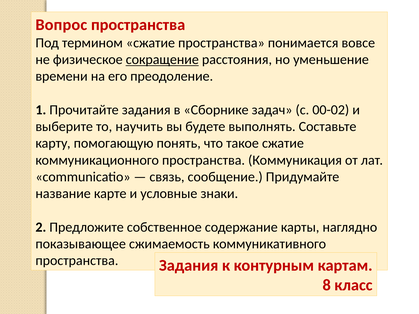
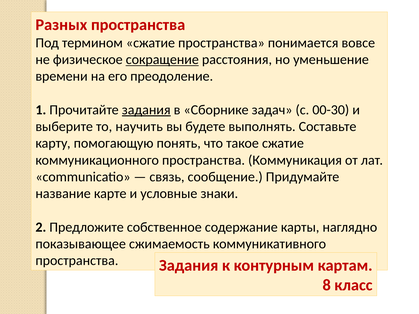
Вопрос: Вопрос -> Разных
задания at (146, 110) underline: none -> present
00-02: 00-02 -> 00-30
